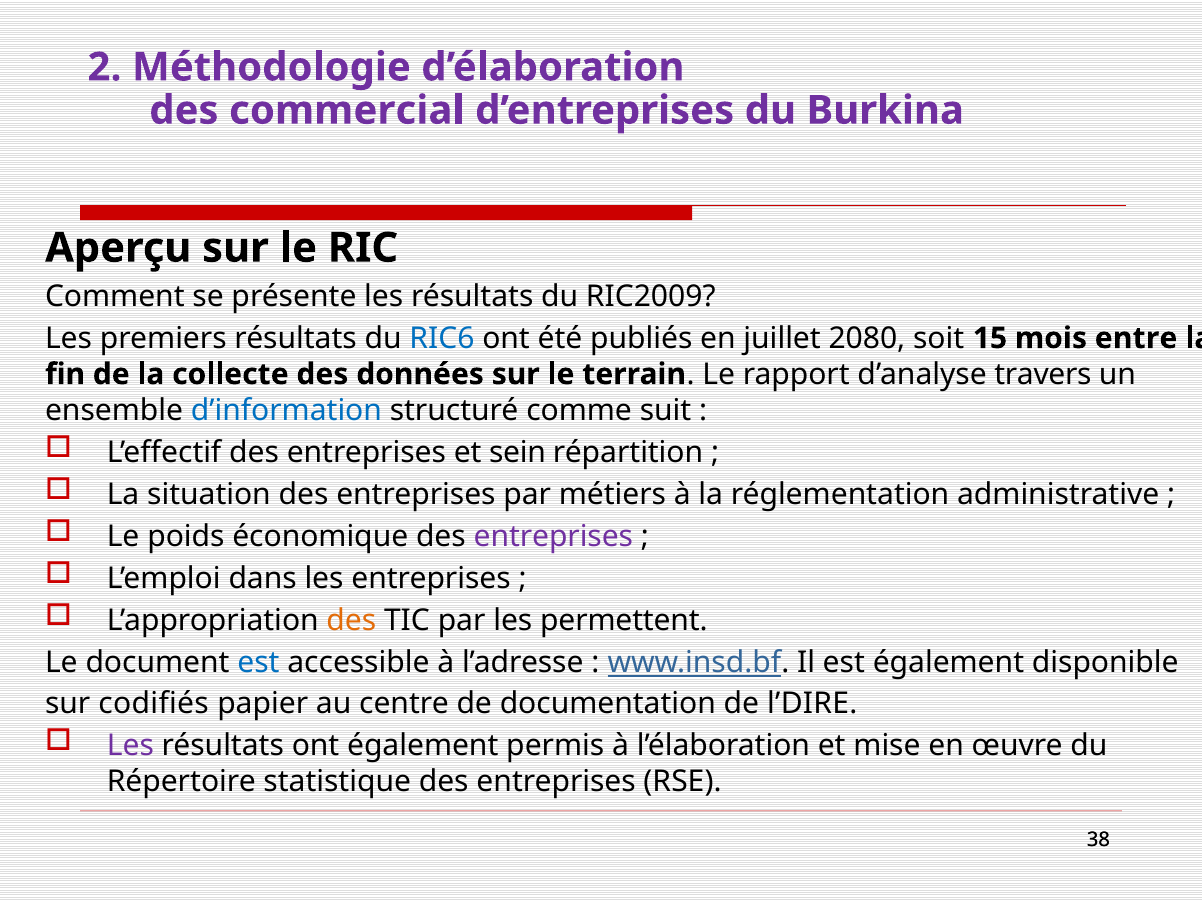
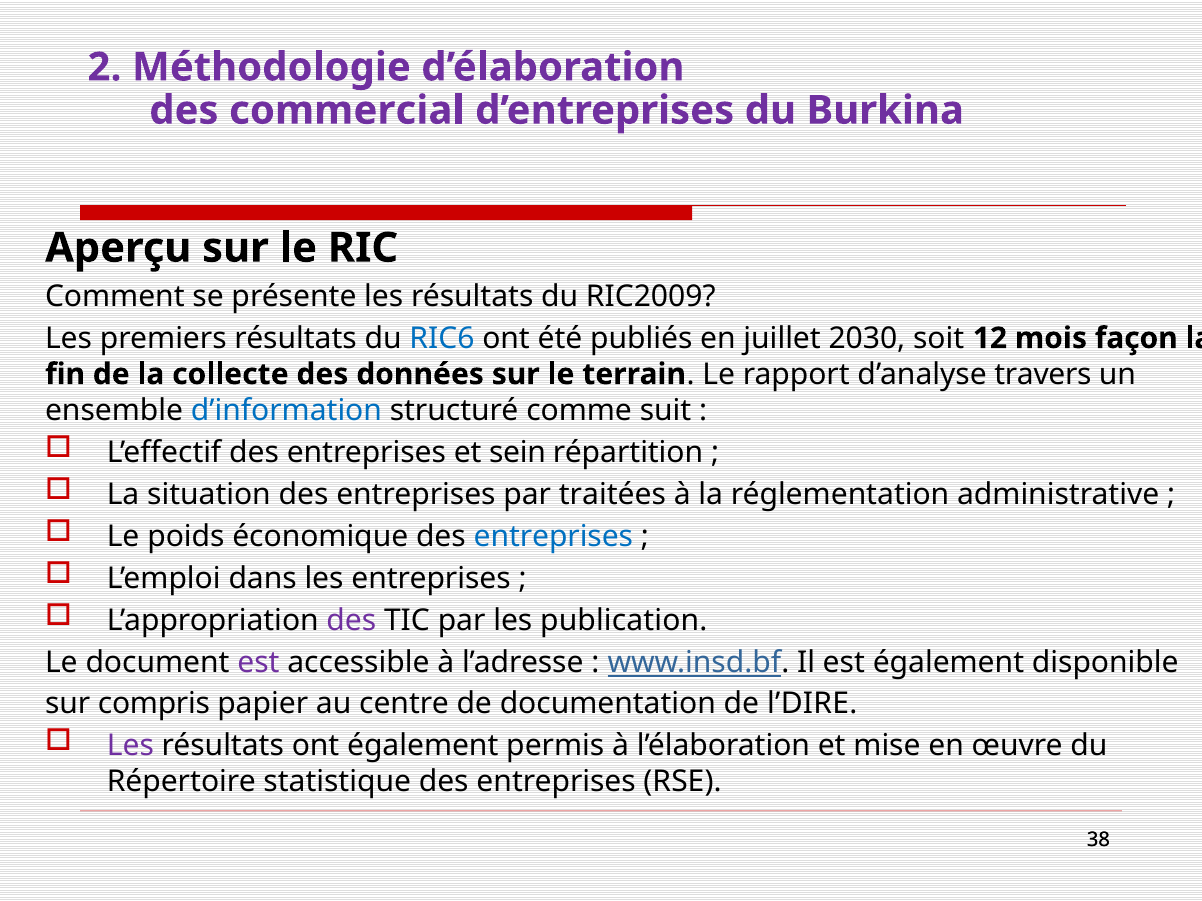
2080: 2080 -> 2030
15: 15 -> 12
entre: entre -> façon
métiers: métiers -> traitées
entreprises at (553, 537) colour: purple -> blue
des at (351, 621) colour: orange -> purple
permettent: permettent -> publication
est at (258, 663) colour: blue -> purple
codifiés: codifiés -> compris
